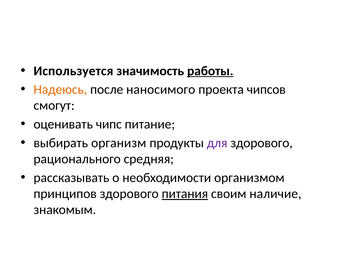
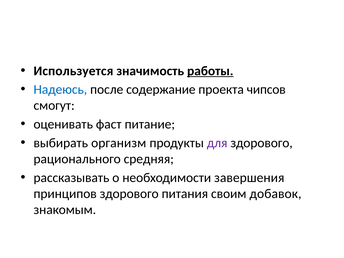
Надеюсь colour: orange -> blue
наносимого: наносимого -> содержание
чипс: чипс -> фаст
организмом: организмом -> завершения
питания underline: present -> none
наличие: наличие -> добавок
